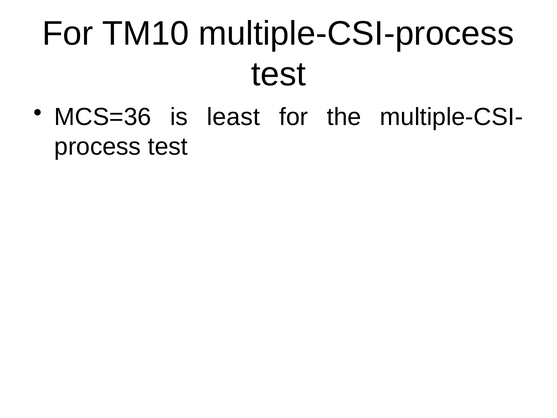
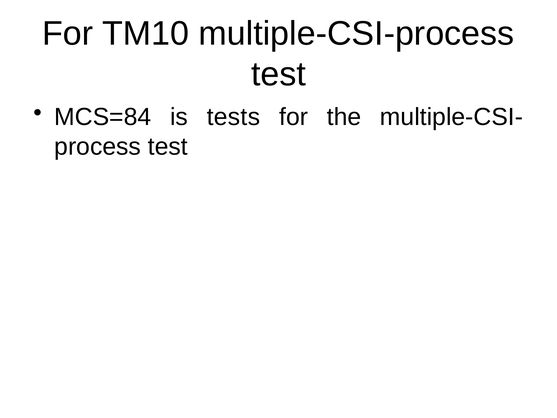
MCS=36: MCS=36 -> MCS=84
least: least -> tests
